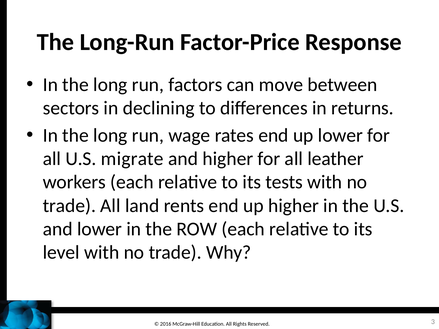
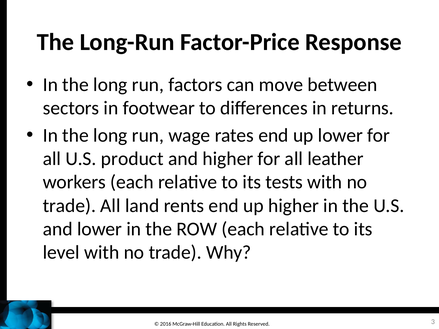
declining: declining -> footwear
migrate: migrate -> product
